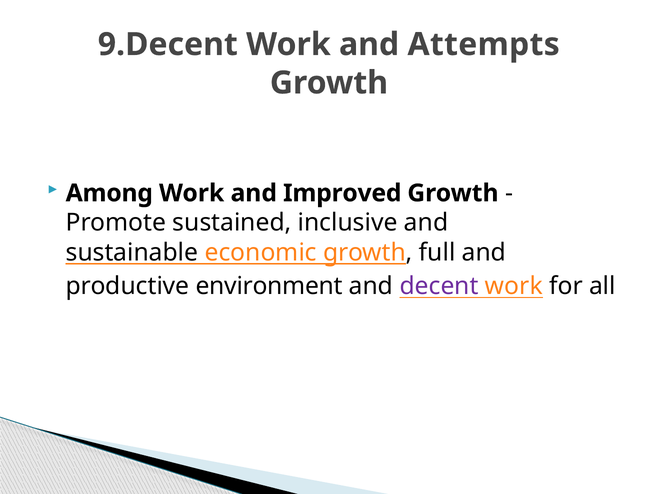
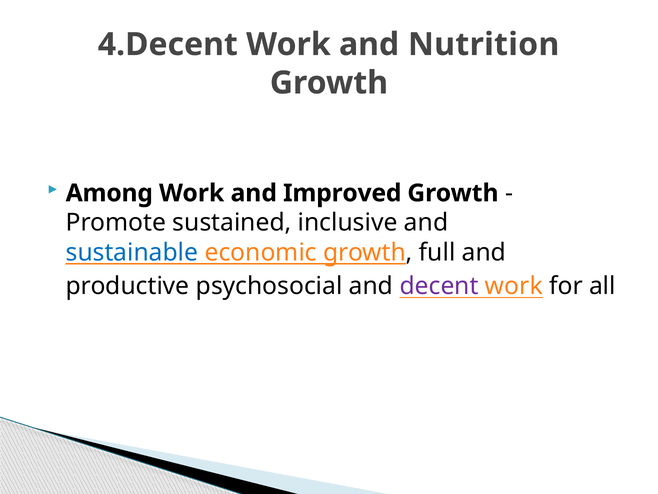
9.Decent: 9.Decent -> 4.Decent
Attempts: Attempts -> Nutrition
sustainable colour: black -> blue
environment: environment -> psychosocial
